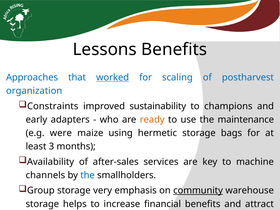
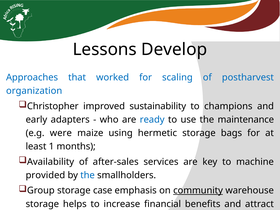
Lessons Benefits: Benefits -> Develop
worked underline: present -> none
Constraints: Constraints -> Christopher
ready colour: orange -> blue
3: 3 -> 1
channels: channels -> provided
very: very -> case
